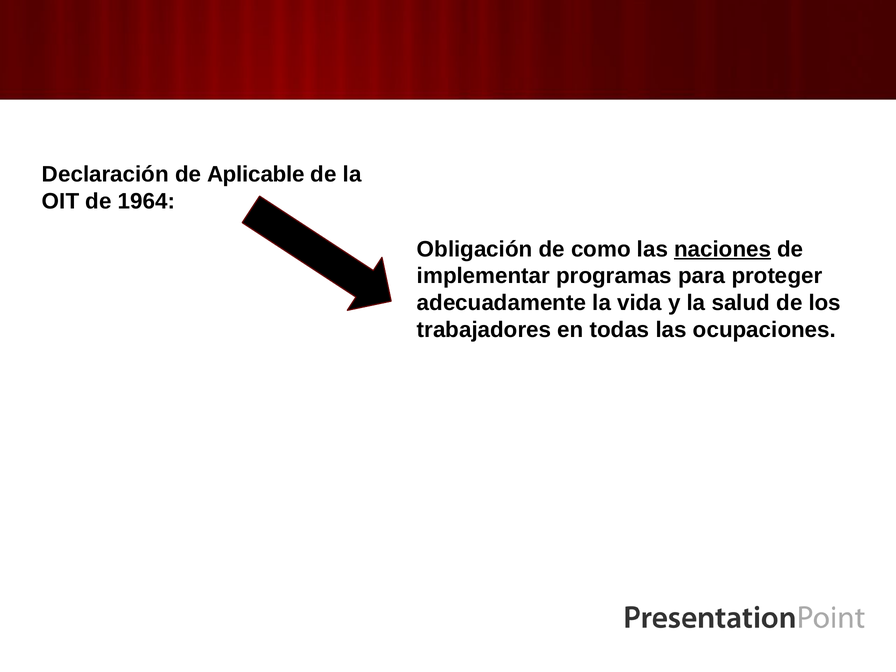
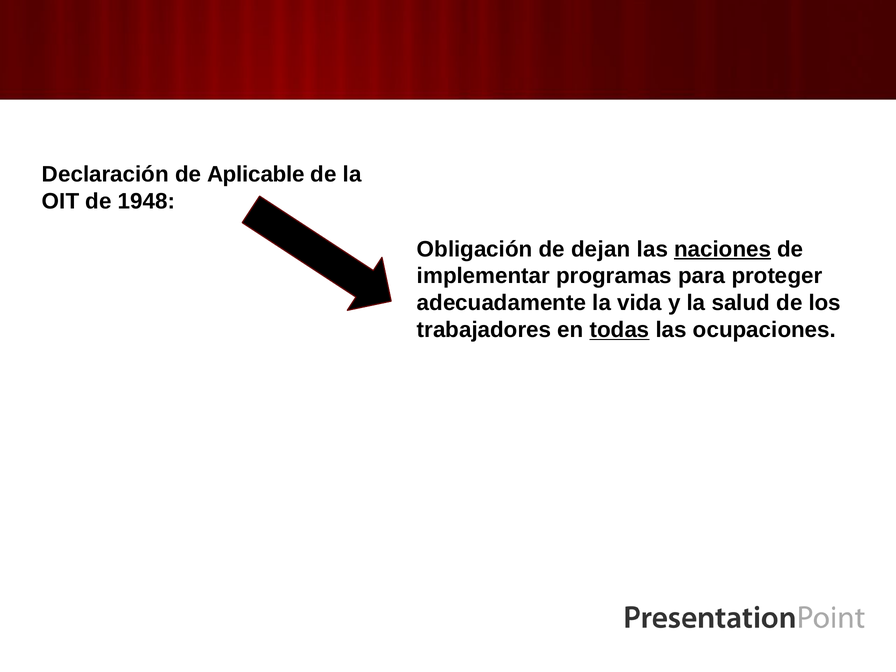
1964: 1964 -> 1948
como: como -> dejan
todas underline: none -> present
